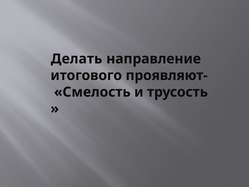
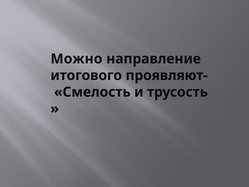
Делать: Делать -> Можно
